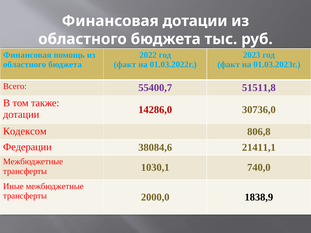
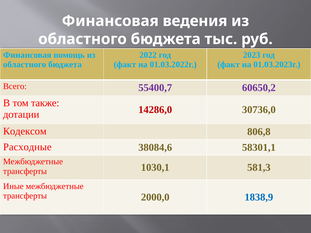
Финансовая дотации: дотации -> ведения
51511,8: 51511,8 -> 60650,2
Федерации: Федерации -> Расходные
21411,1: 21411,1 -> 58301,1
740,0: 740,0 -> 581,3
1838,9 colour: black -> blue
